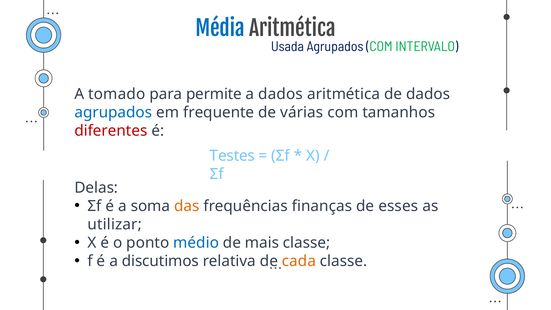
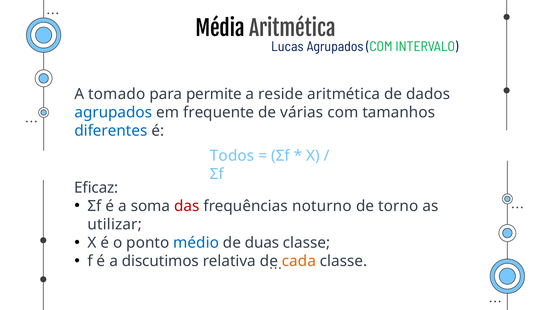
Média colour: blue -> black
Usada: Usada -> Lucas
a dados: dados -> reside
diferentes colour: red -> blue
Testes: Testes -> Todos
Delas: Delas -> Eficaz
das colour: orange -> red
finanças: finanças -> noturno
esses: esses -> torno
mais: mais -> duas
